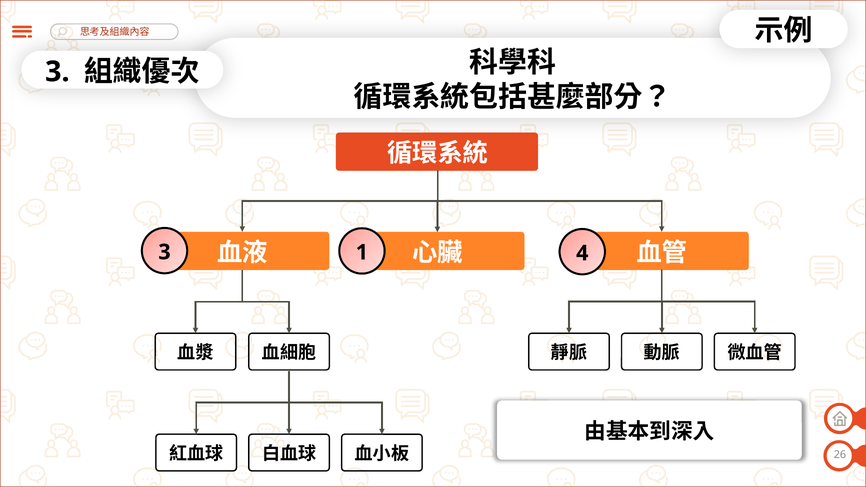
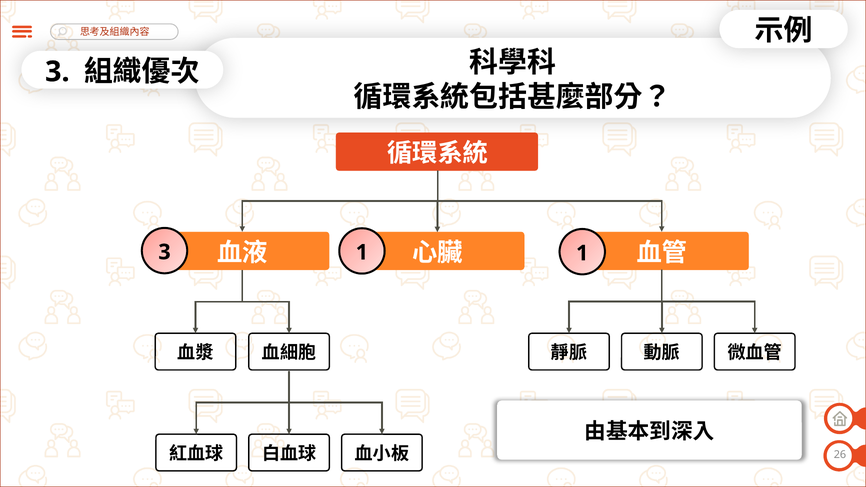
1 4: 4 -> 1
